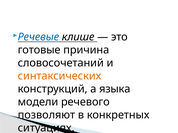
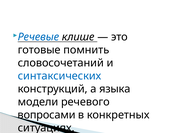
причина: причина -> помнить
синтаксических colour: orange -> blue
позволяют: позволяют -> вопросами
